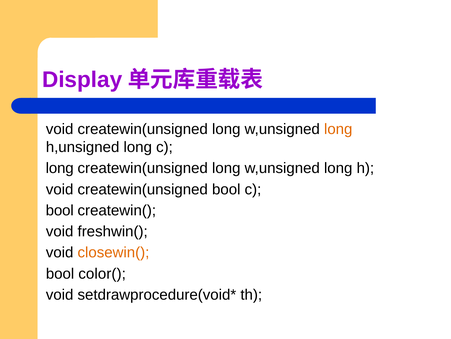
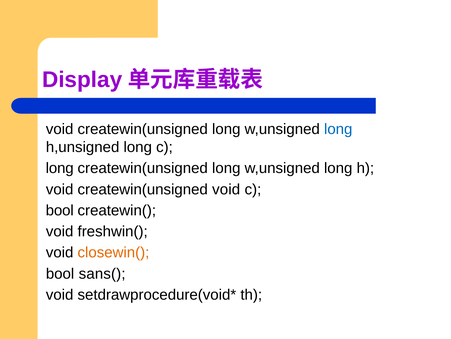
long at (338, 129) colour: orange -> blue
createwin(unsigned bool: bool -> void
color(: color( -> sans(
